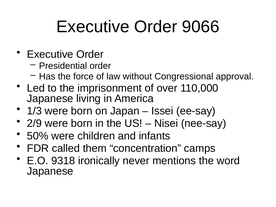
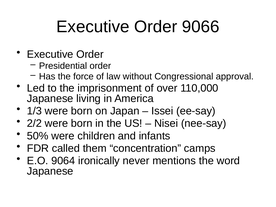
2/9: 2/9 -> 2/2
9318: 9318 -> 9064
